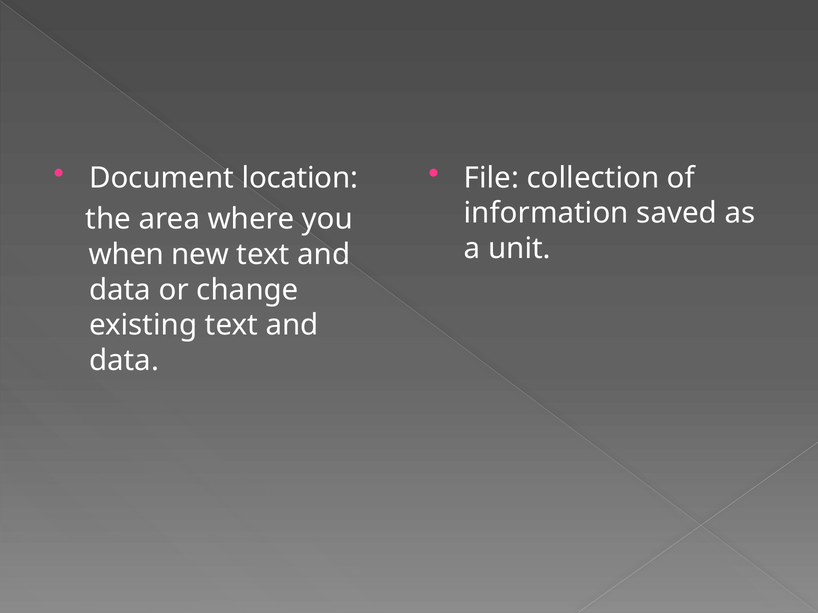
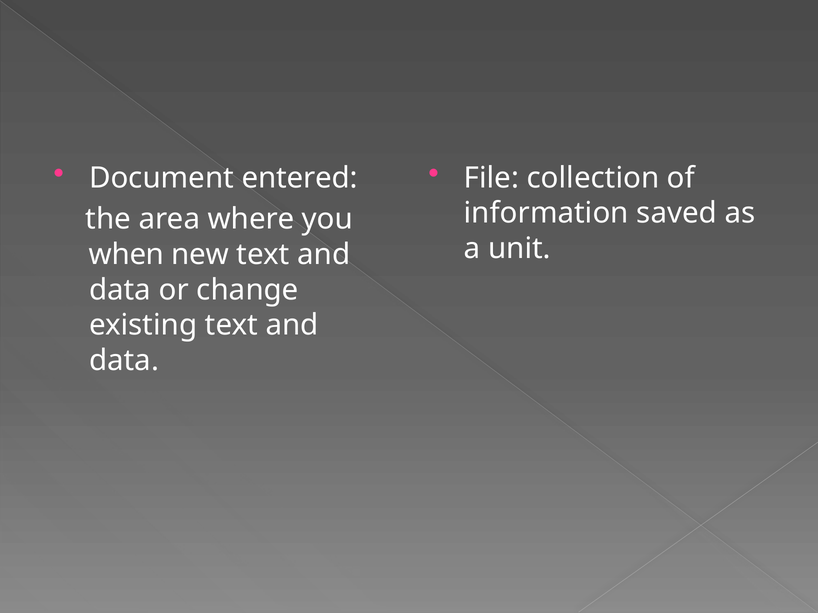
location: location -> entered
